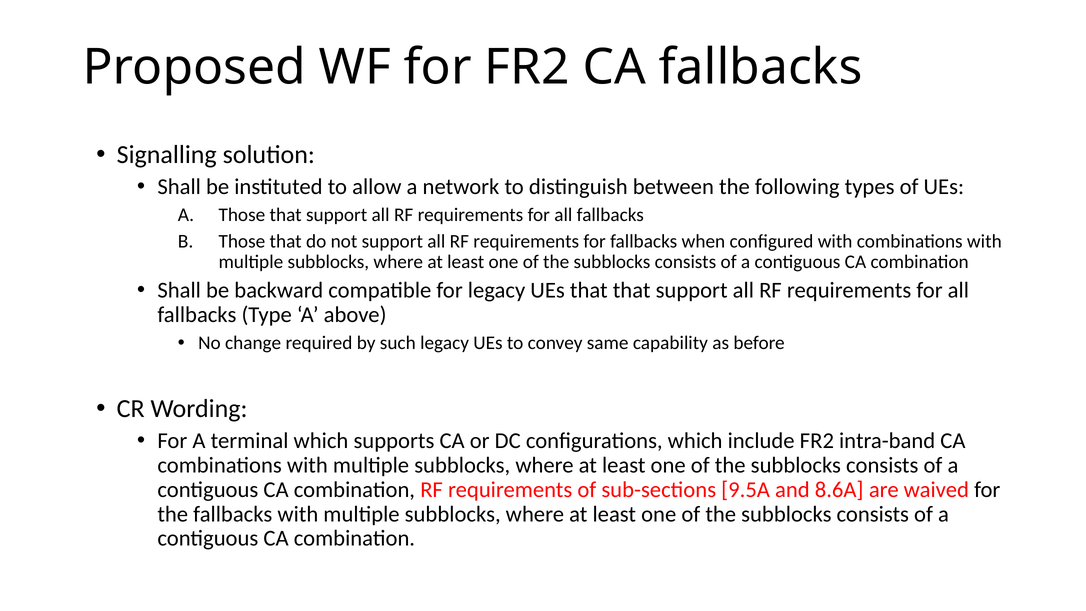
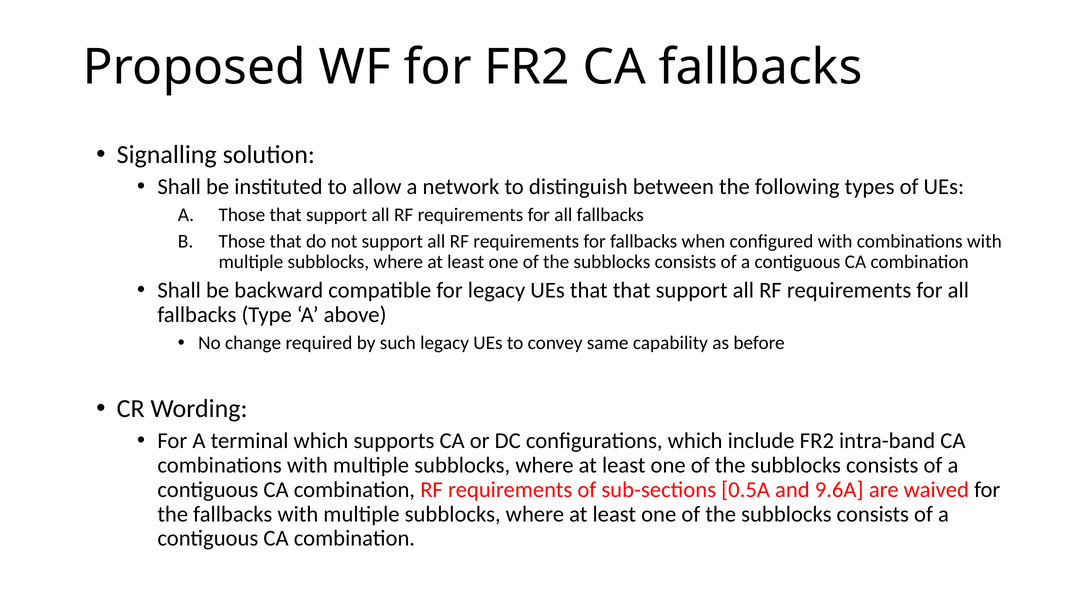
9.5A: 9.5A -> 0.5A
8.6A: 8.6A -> 9.6A
